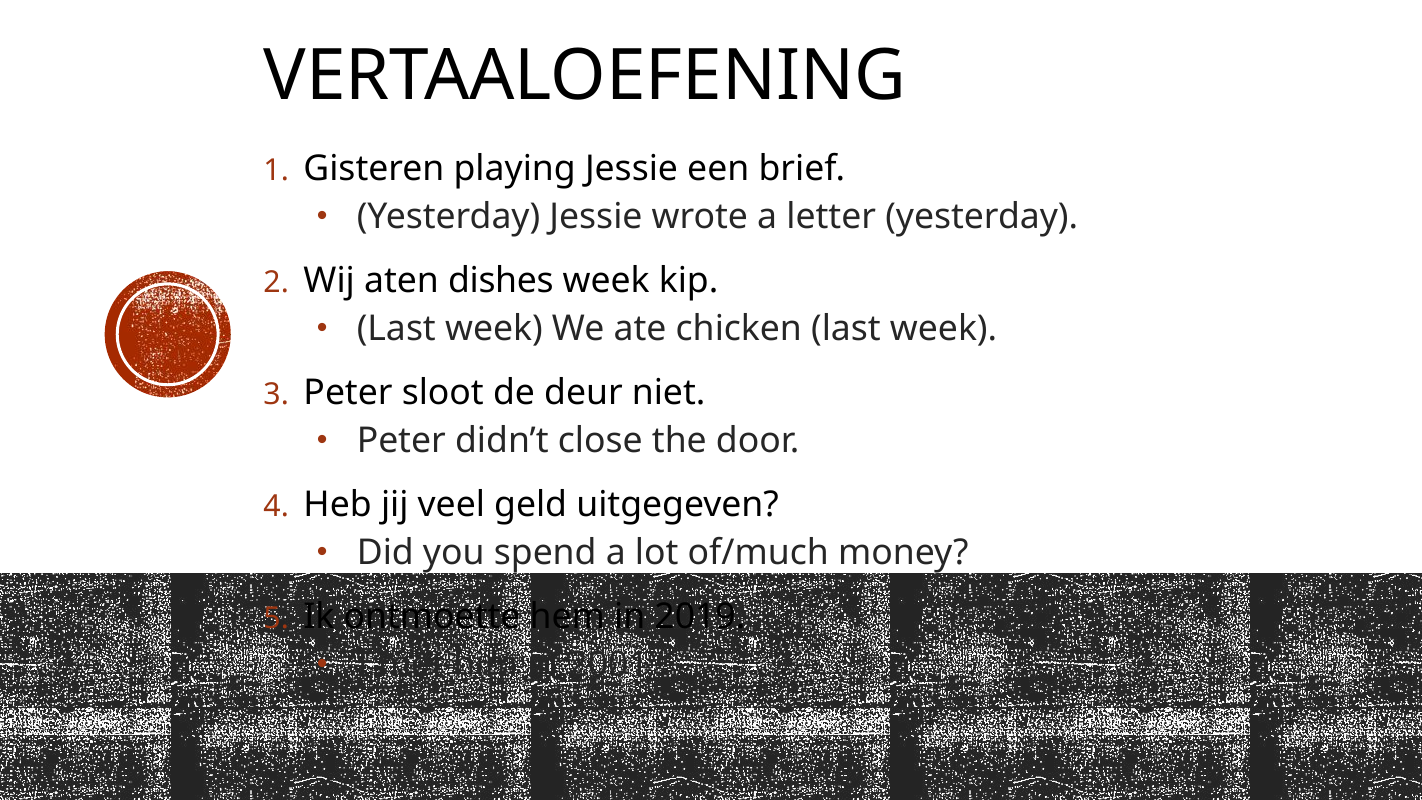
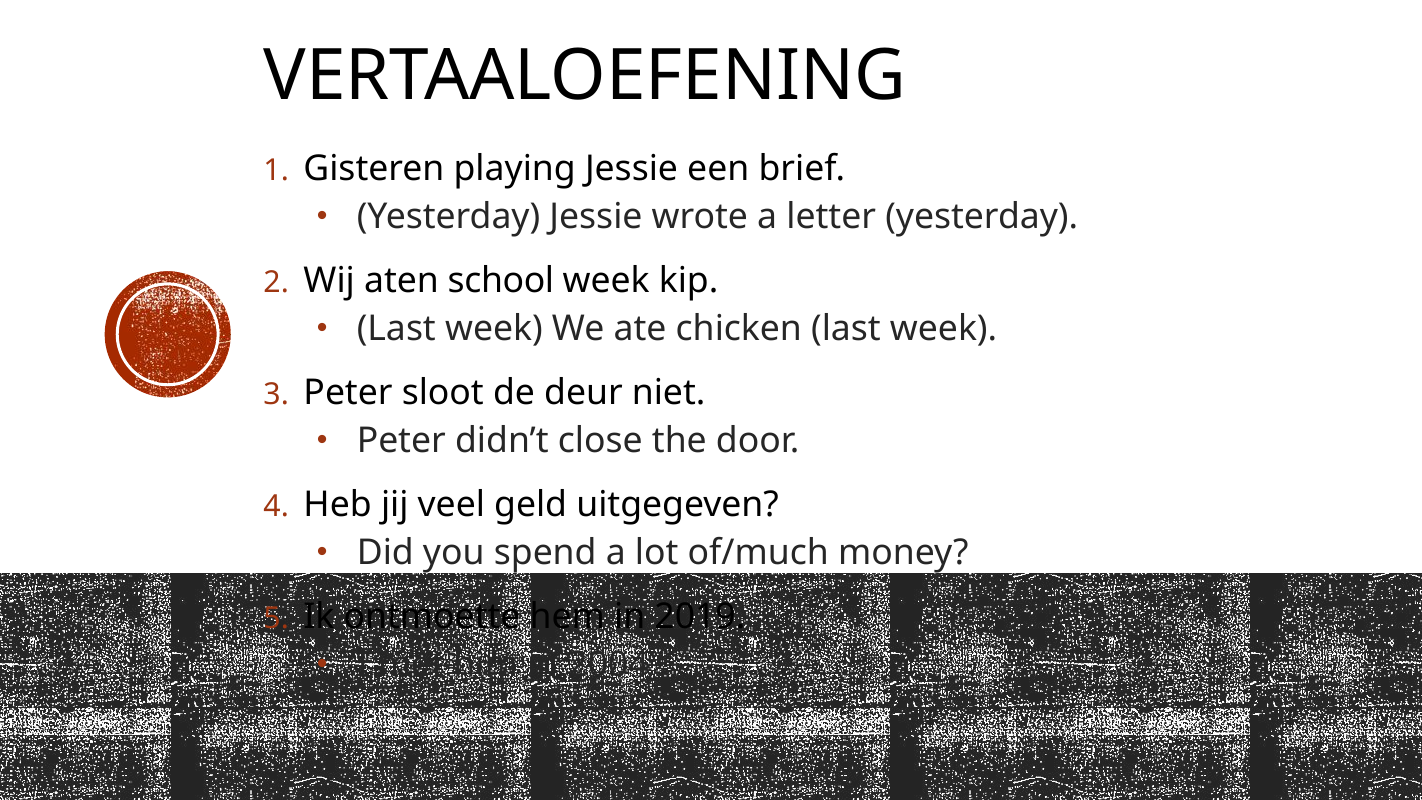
dishes: dishes -> school
2001: 2001 -> 2004
